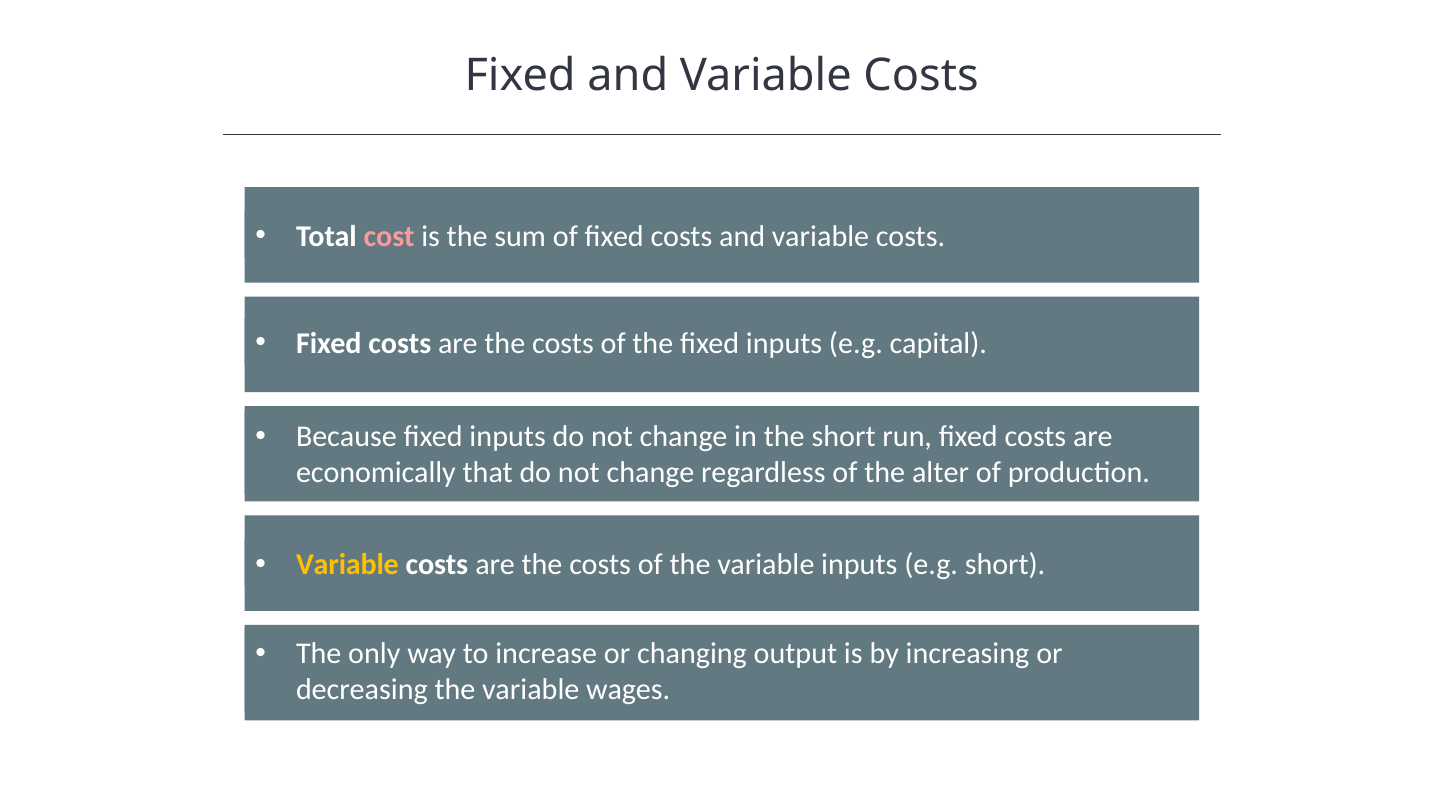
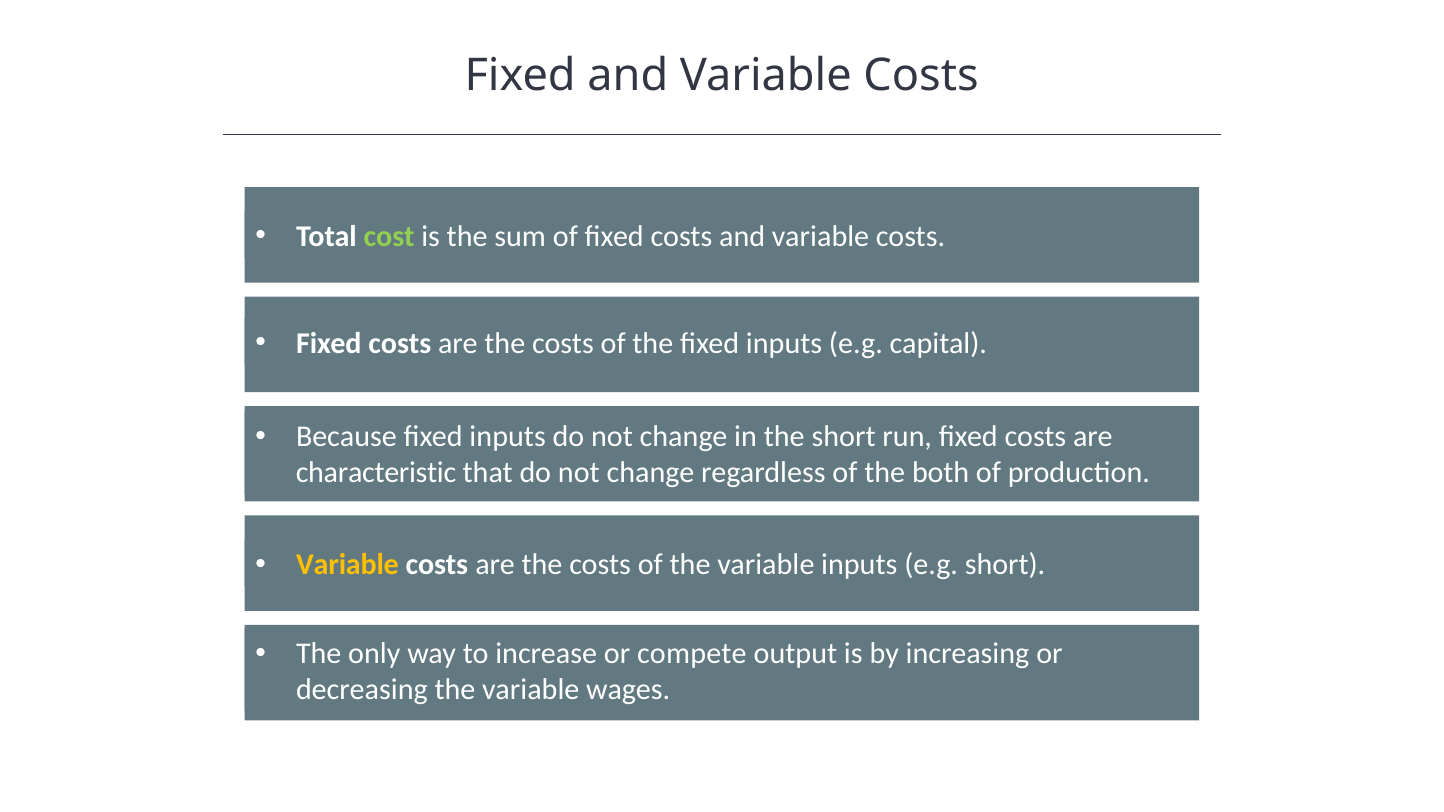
cost colour: pink -> light green
economically: economically -> characteristic
alter: alter -> both
changing: changing -> compete
